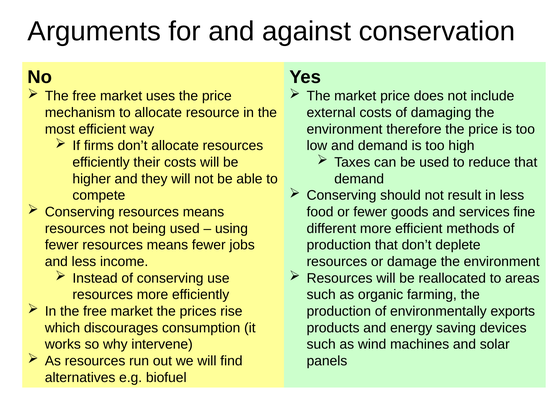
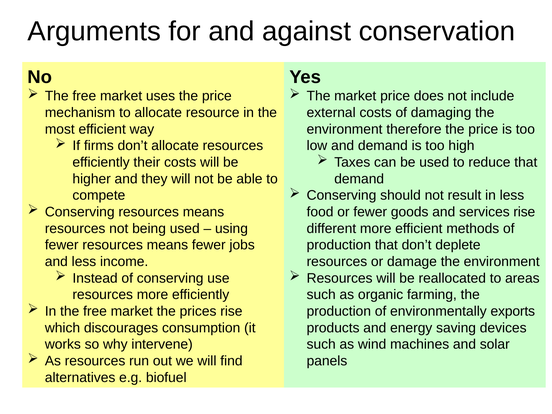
services fine: fine -> rise
